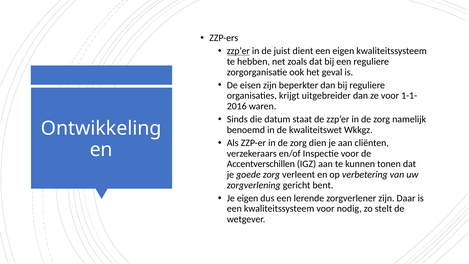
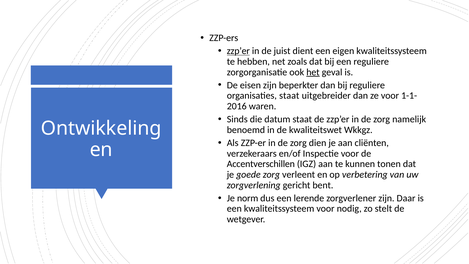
het underline: none -> present
organisaties krijgt: krijgt -> staat
Je eigen: eigen -> norm
